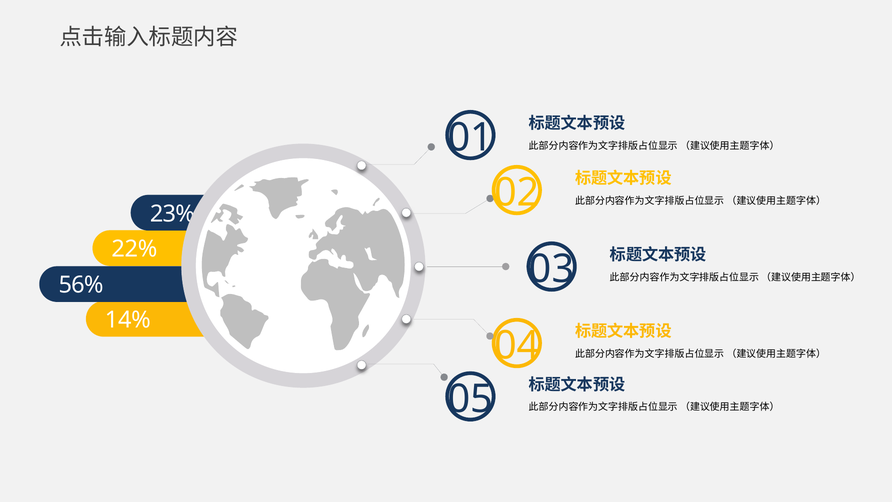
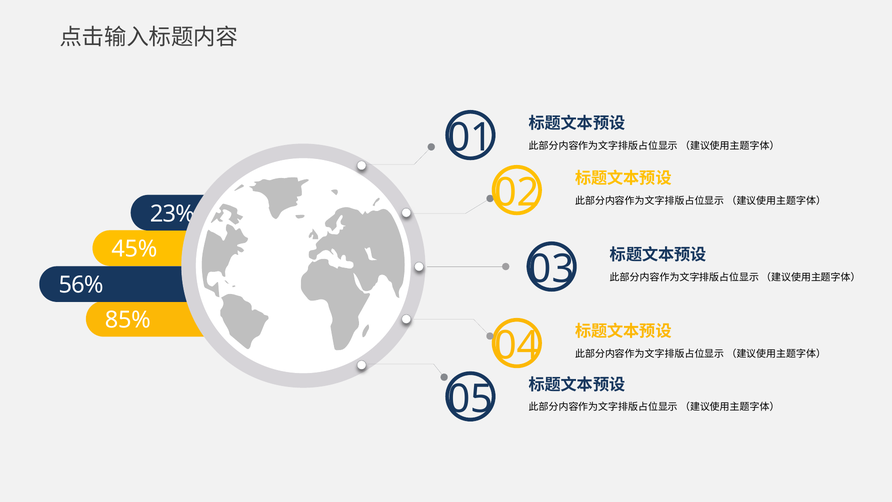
22%: 22% -> 45%
14%: 14% -> 85%
